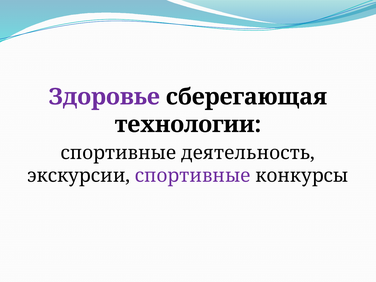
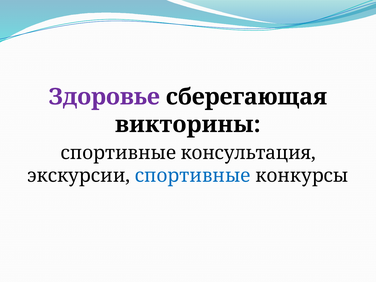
технологии: технологии -> викторины
деятельность: деятельность -> консультация
спортивные at (193, 176) colour: purple -> blue
